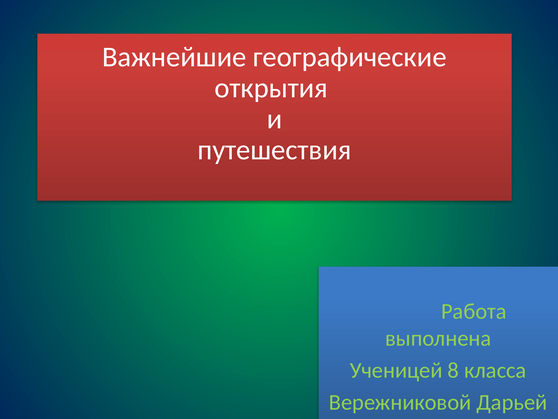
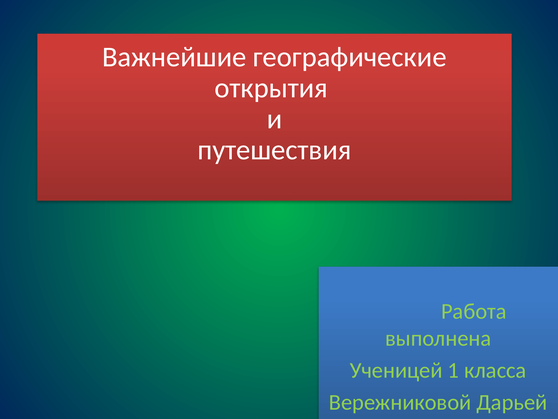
8: 8 -> 1
